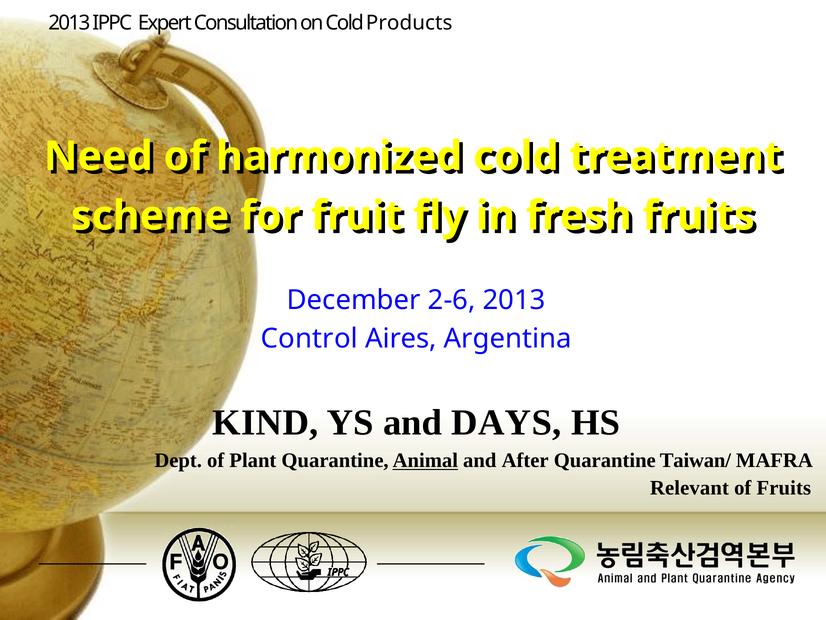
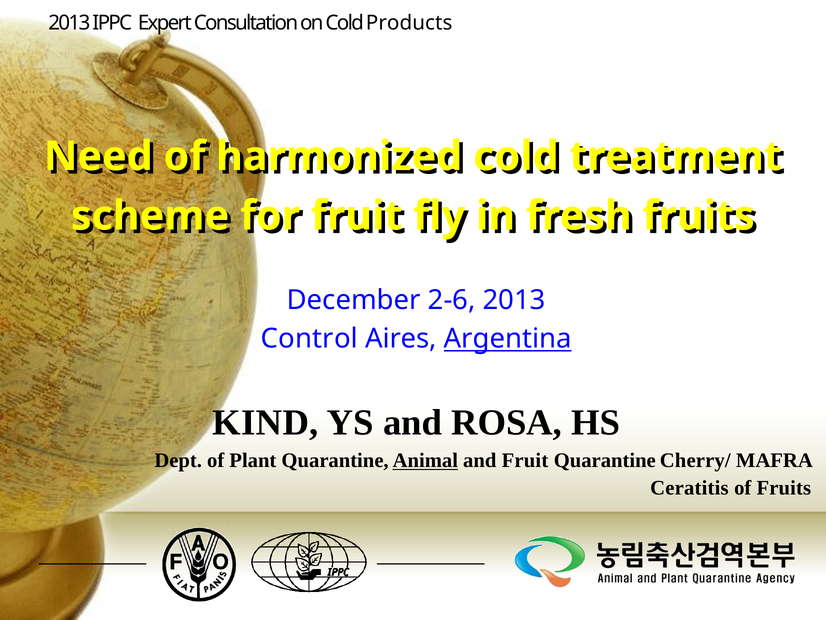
Argentina underline: none -> present
DAYS: DAYS -> ROSA
and After: After -> Fruit
Taiwan/: Taiwan/ -> Cherry/
Relevant: Relevant -> Ceratitis
